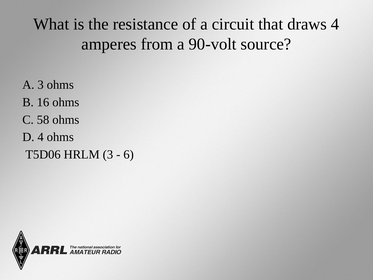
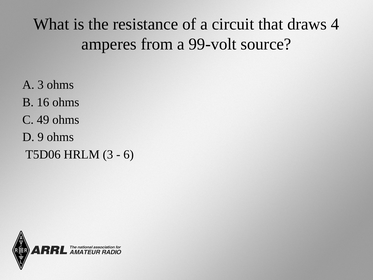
90-volt: 90-volt -> 99-volt
58: 58 -> 49
D 4: 4 -> 9
